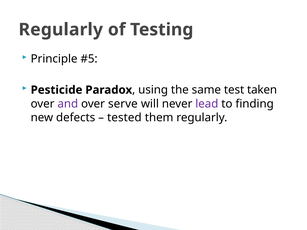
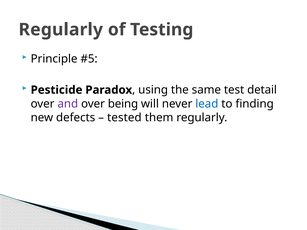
taken: taken -> detail
serve: serve -> being
lead colour: purple -> blue
